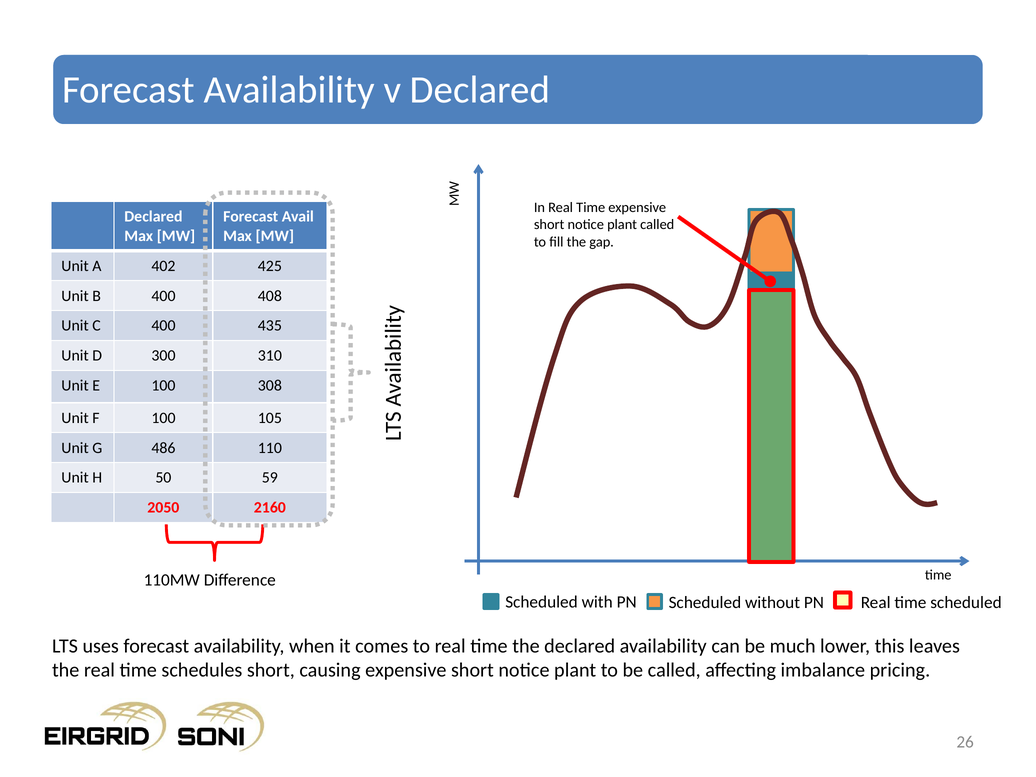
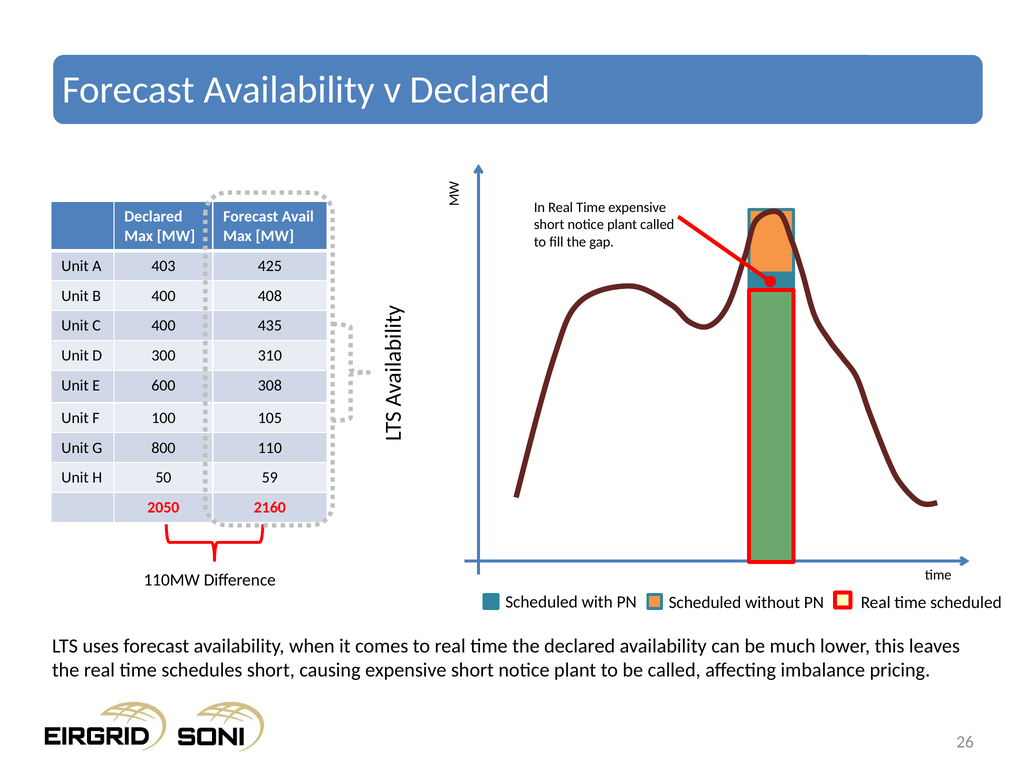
402: 402 -> 403
E 100: 100 -> 600
486: 486 -> 800
